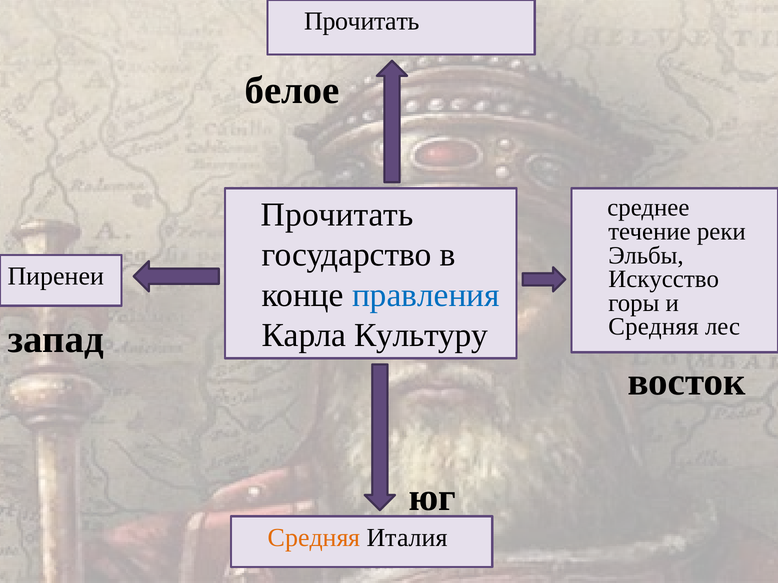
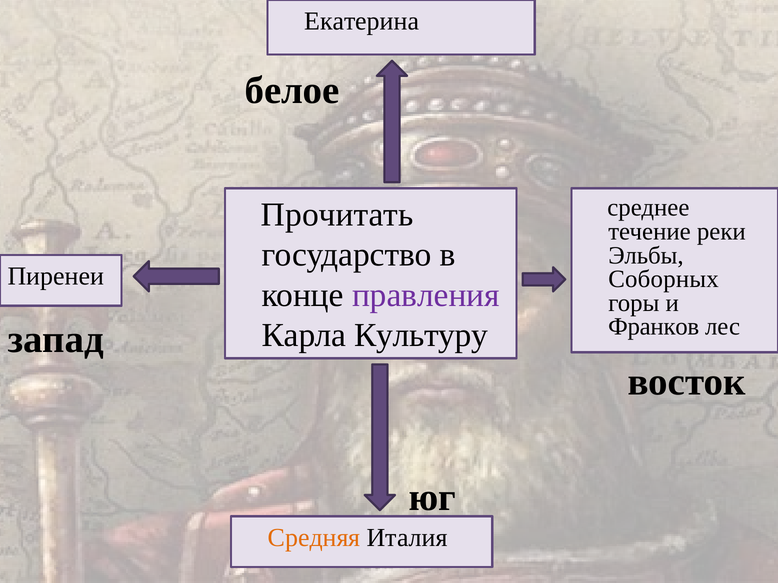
Прочитать at (362, 21): Прочитать -> Екатерина
Искусство: Искусство -> Соборных
правления colour: blue -> purple
Средняя at (653, 327): Средняя -> Франков
